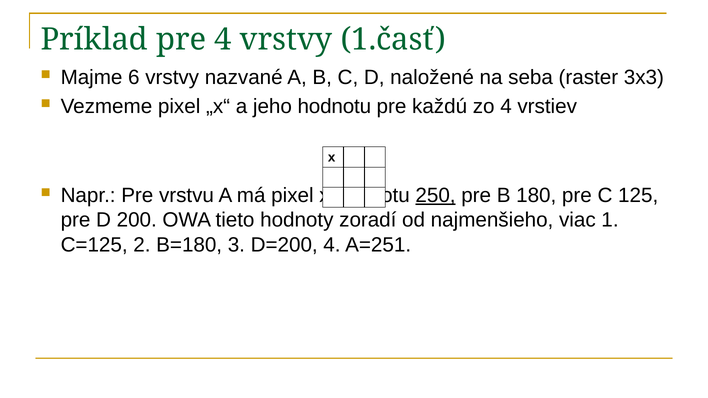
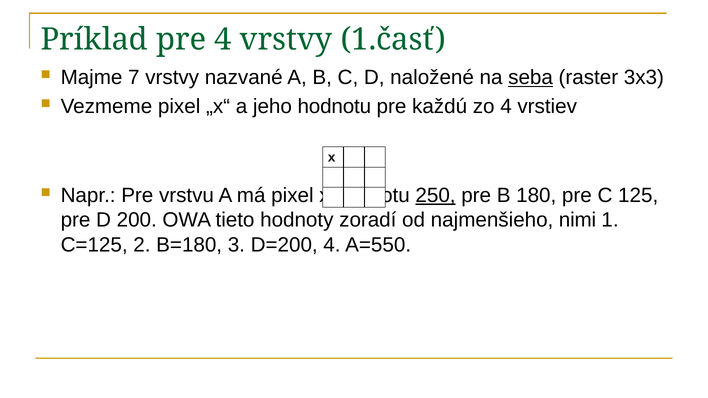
6: 6 -> 7
seba underline: none -> present
viac: viac -> nimi
A=251: A=251 -> A=550
